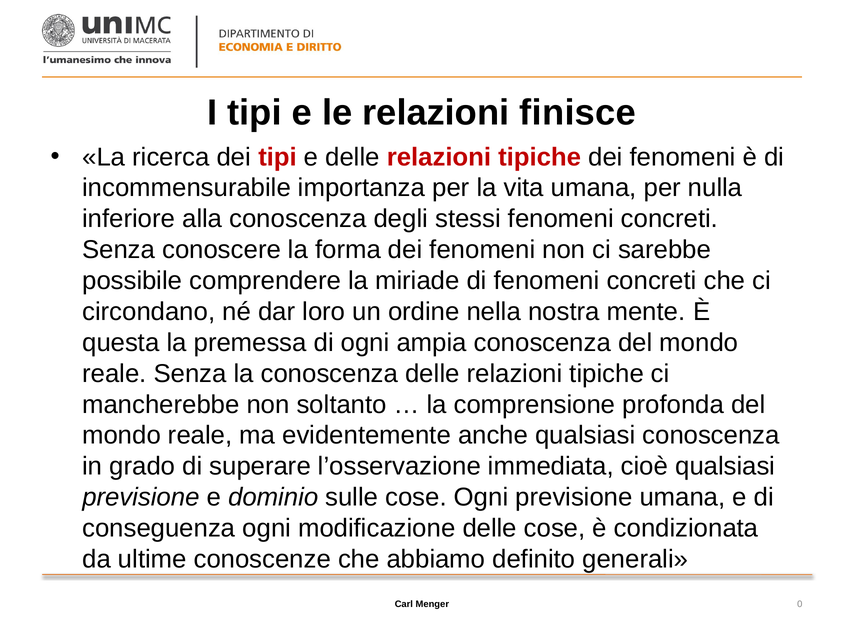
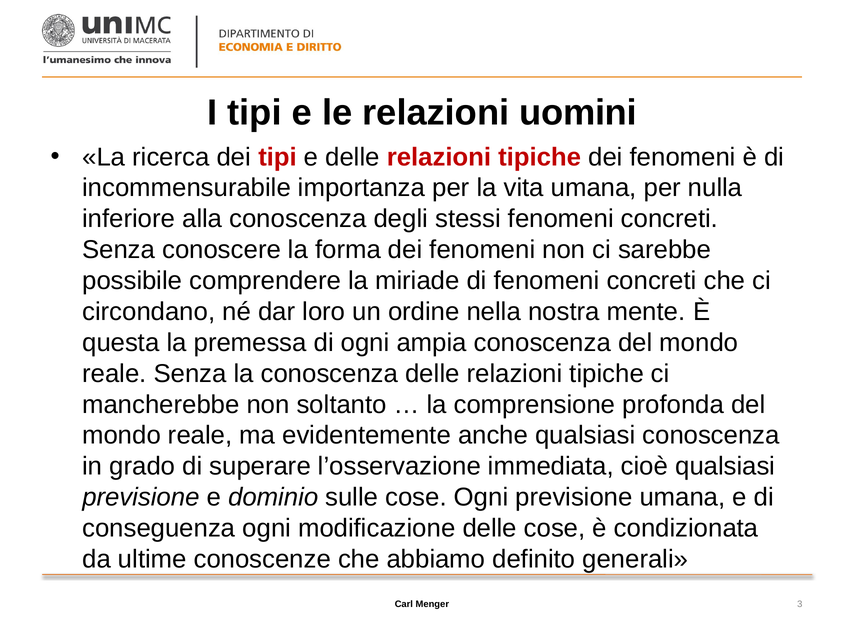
finisce: finisce -> uomini
0: 0 -> 3
